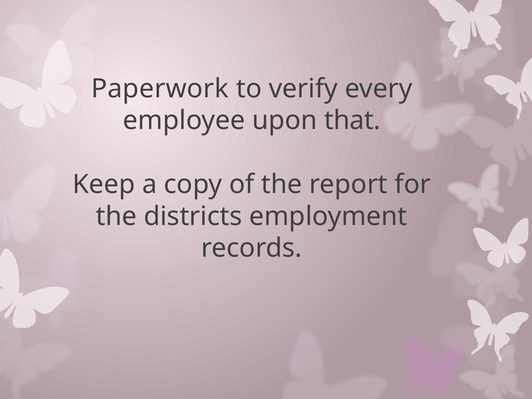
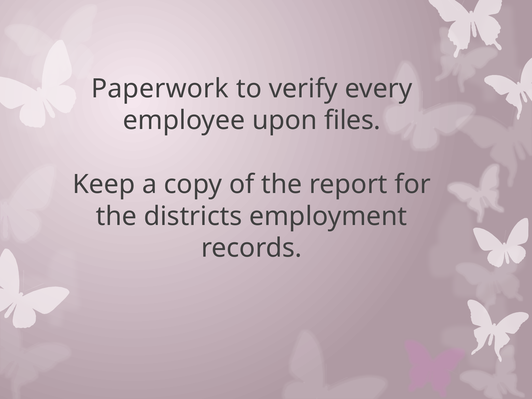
that: that -> files
